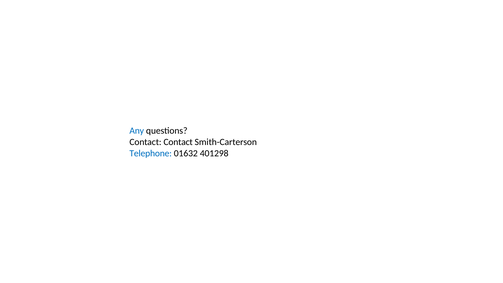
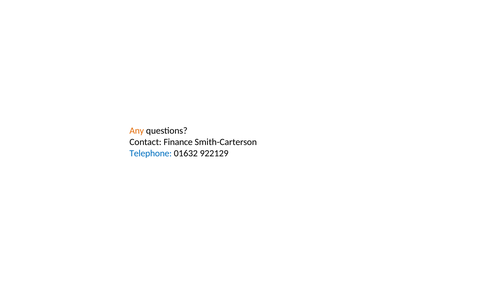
Any colour: blue -> orange
Contact Contact: Contact -> Finance
401298: 401298 -> 922129
